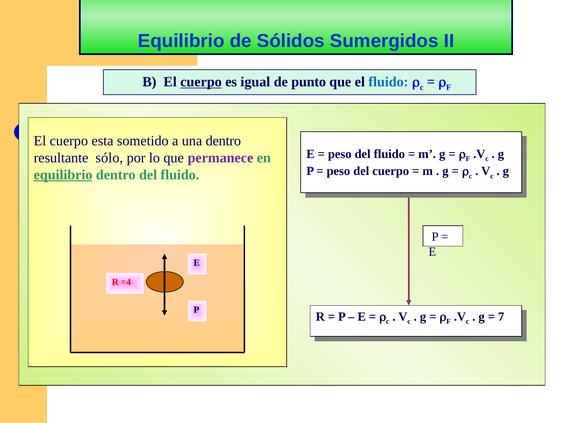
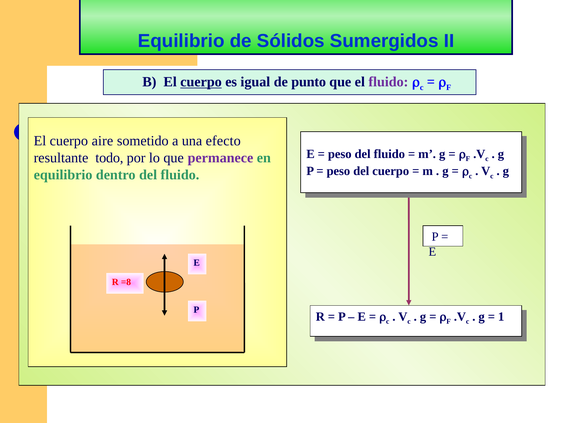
fluido at (388, 82) colour: blue -> purple
esta: esta -> aire
una dentro: dentro -> efecto
sólo: sólo -> todo
equilibrio at (63, 175) underline: present -> none
=4: =4 -> =8
7: 7 -> 1
